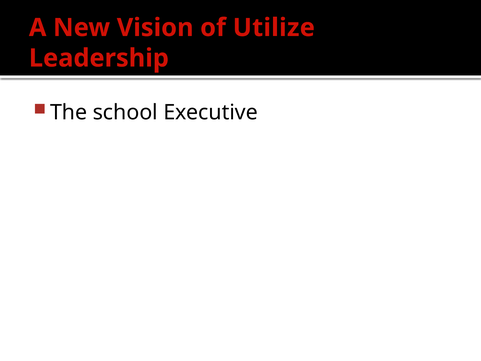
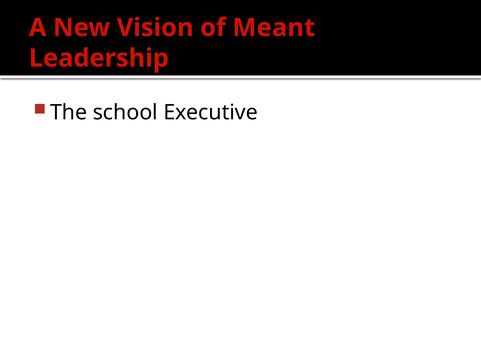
Utilize: Utilize -> Meant
